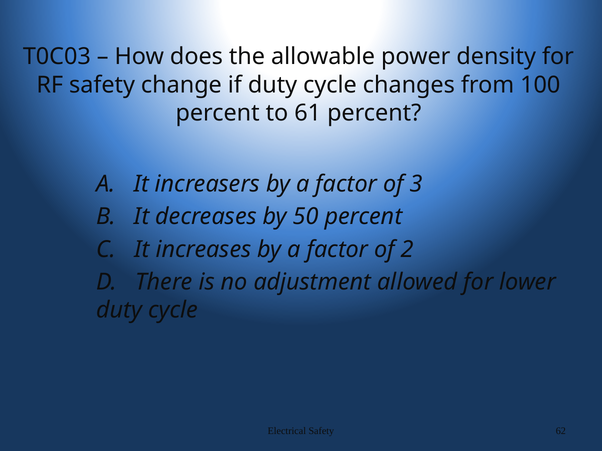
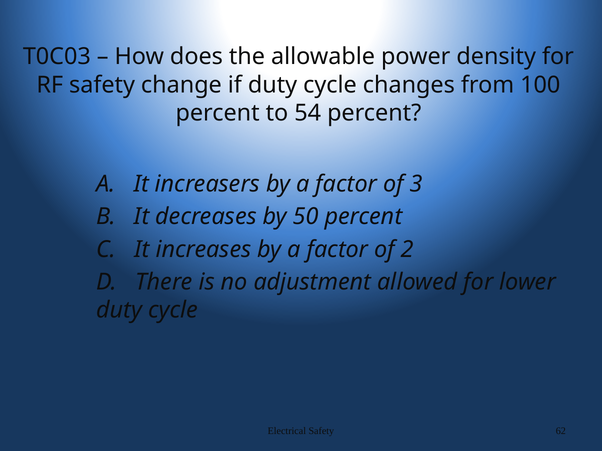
61: 61 -> 54
